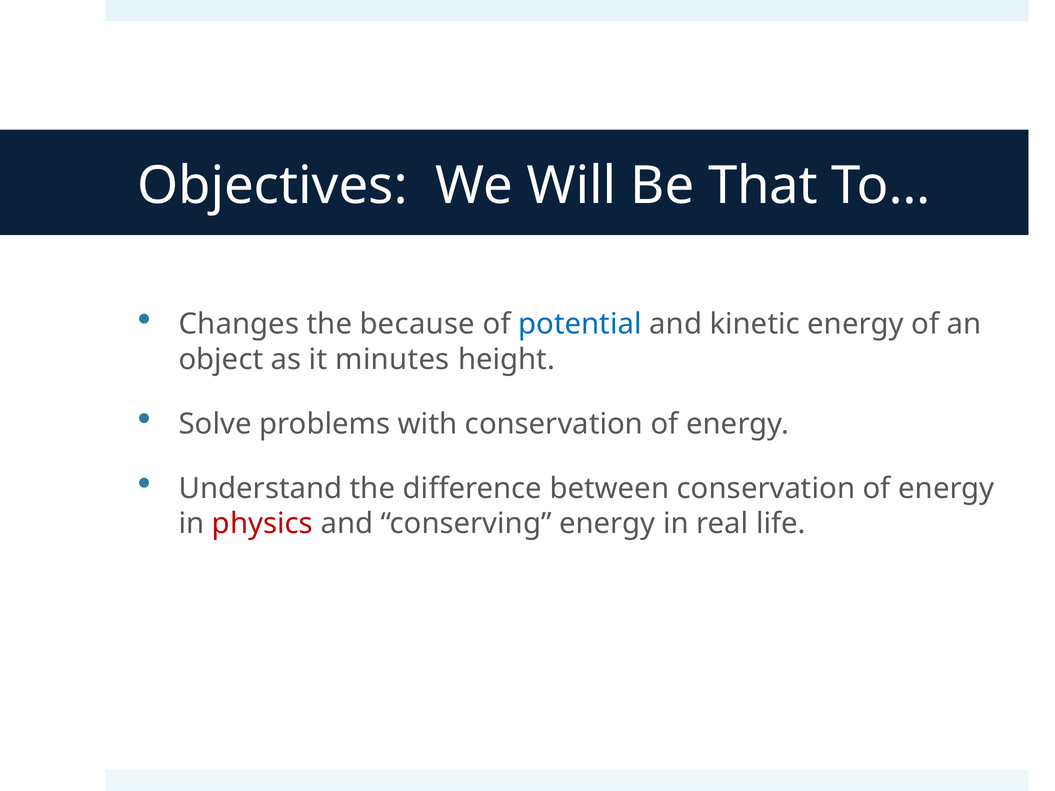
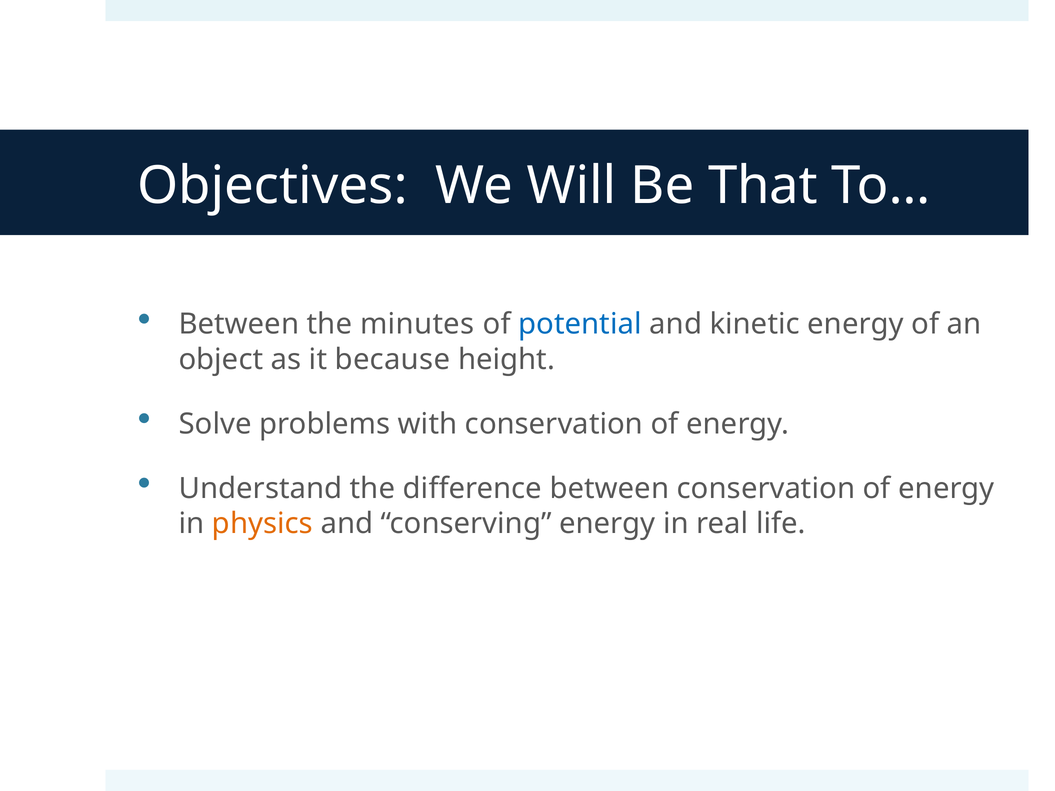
Changes at (239, 324): Changes -> Between
because: because -> minutes
minutes: minutes -> because
physics colour: red -> orange
